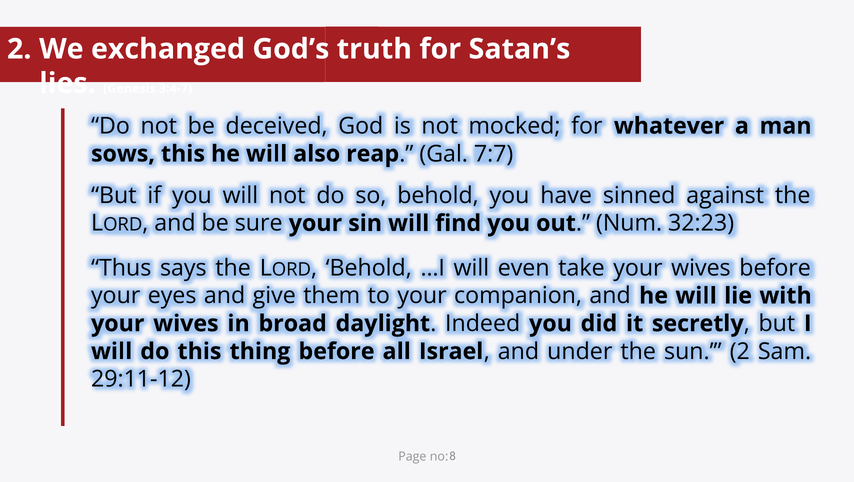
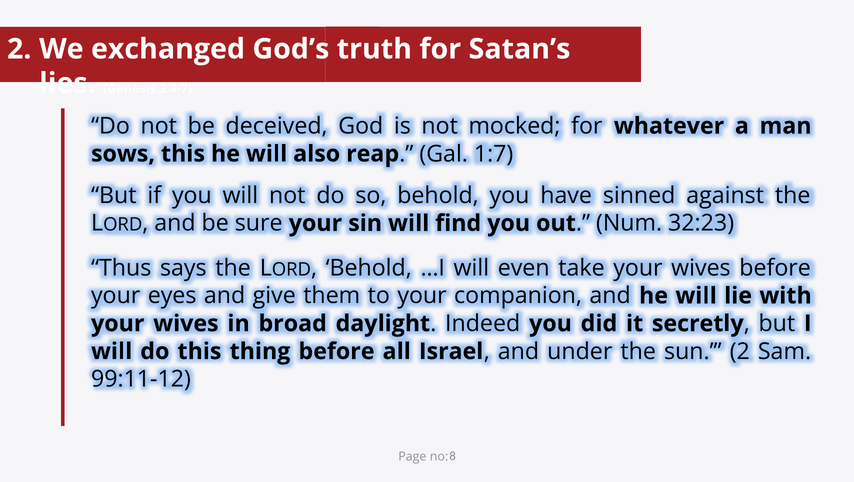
7:7: 7:7 -> 1:7
29:11-12: 29:11-12 -> 99:11-12
